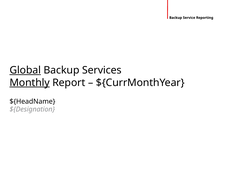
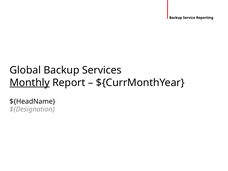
Global underline: present -> none
